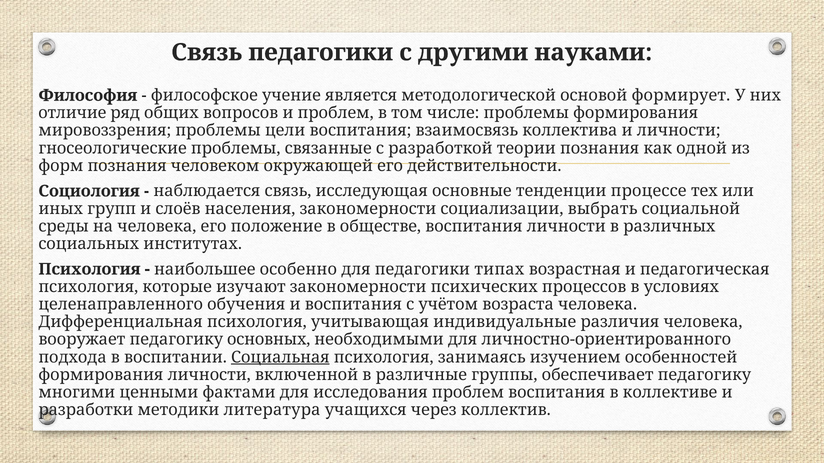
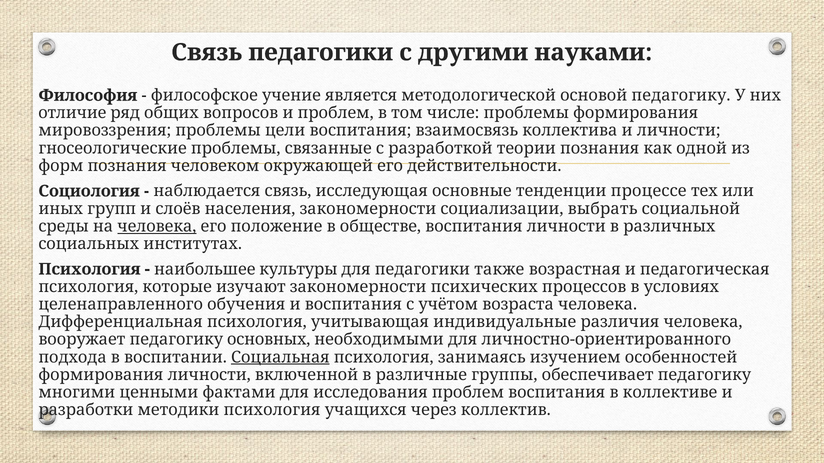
основой формирует: формирует -> педагогику
человека at (157, 227) underline: none -> present
особенно: особенно -> культуры
типах: типах -> также
методики литература: литература -> психология
